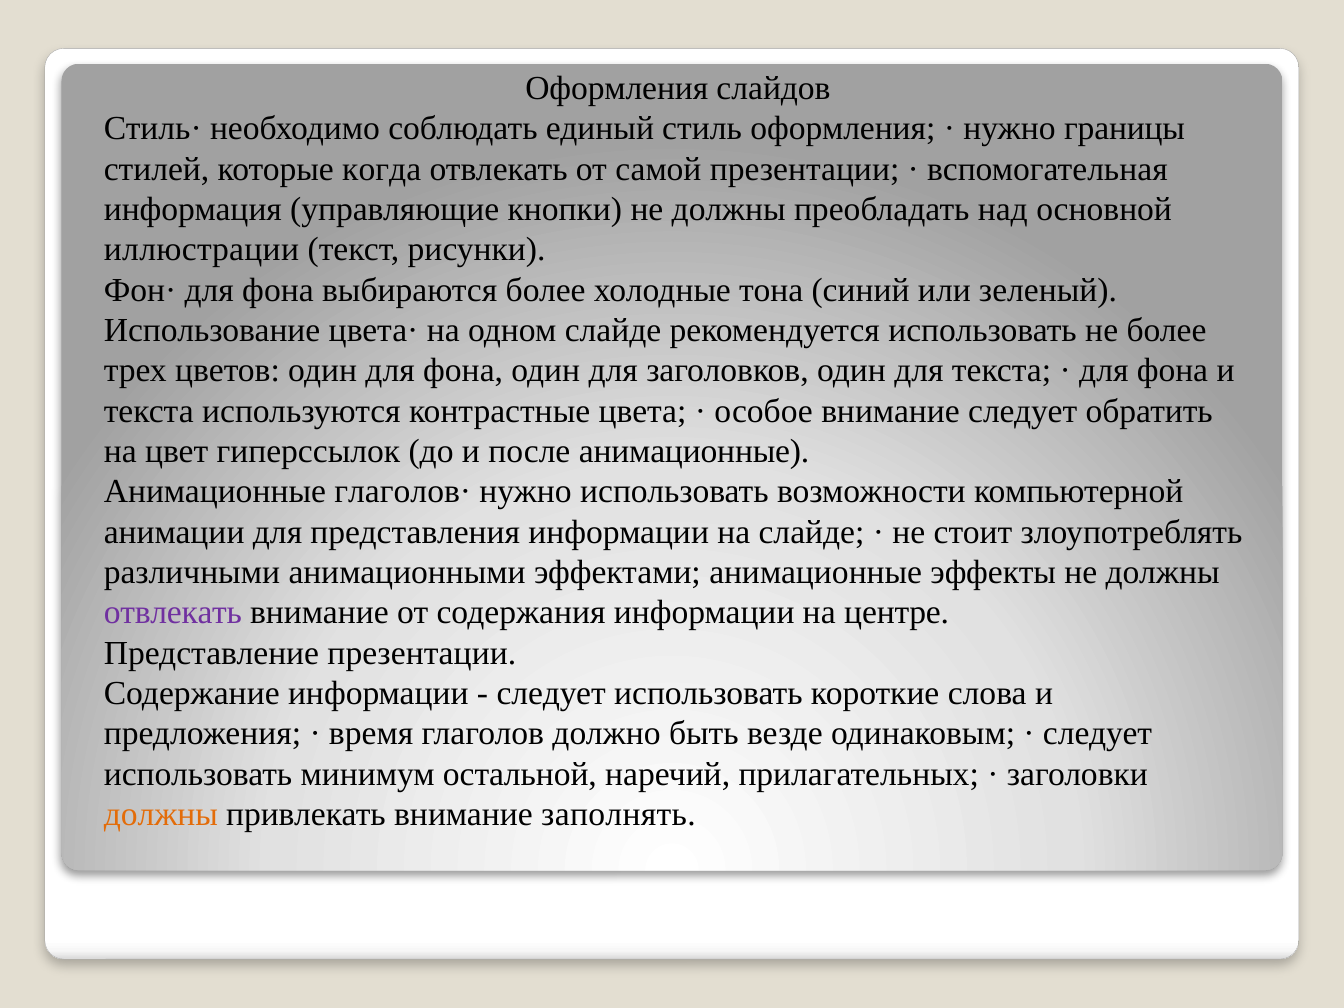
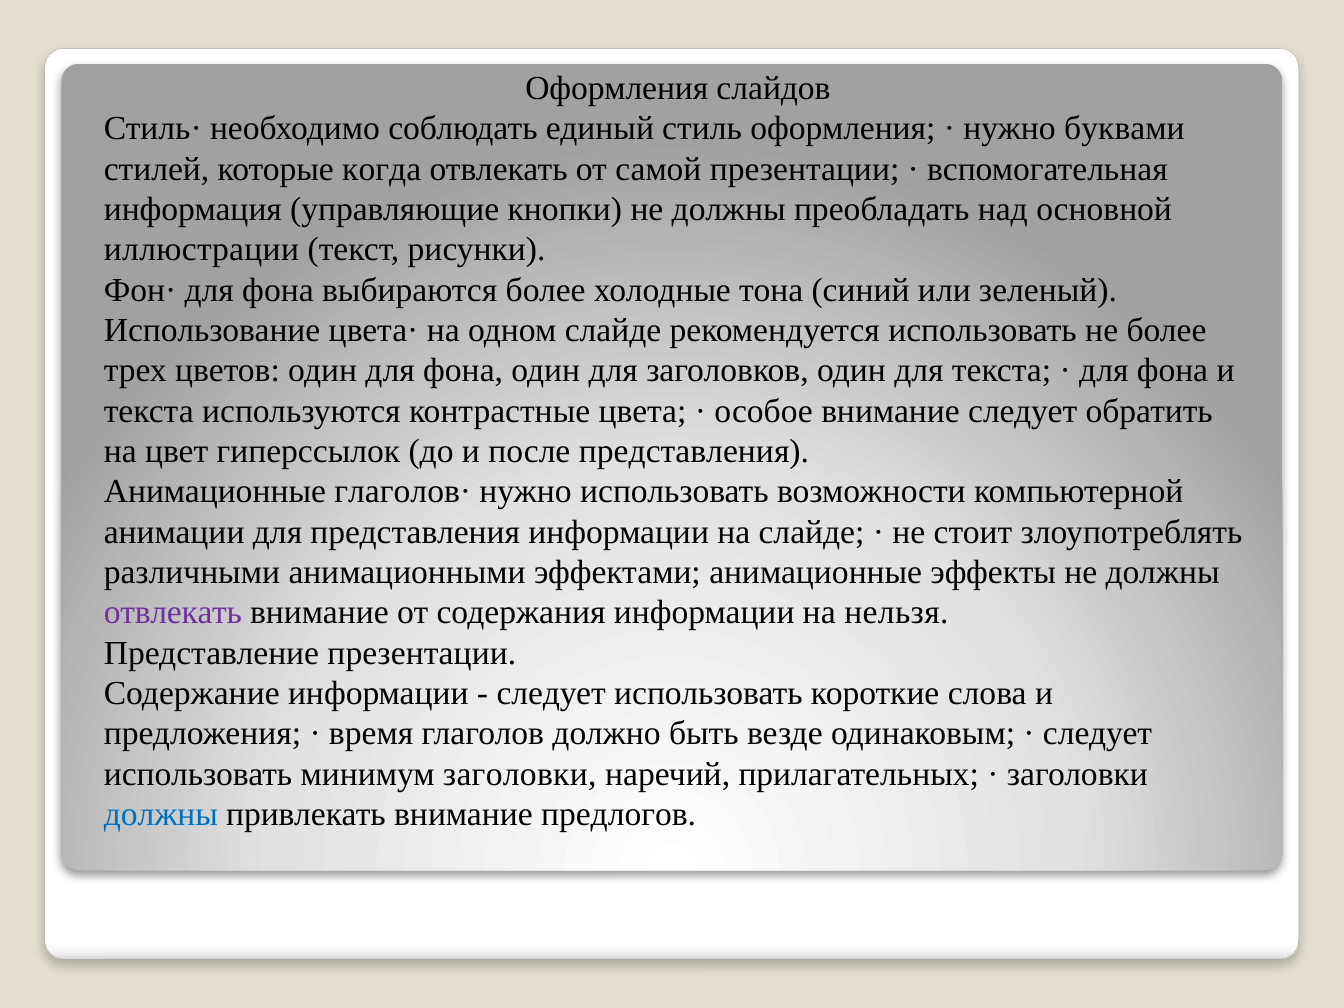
границы: границы -> буквами
после анимационные: анимационные -> представления
центре: центре -> нельзя
минимум остальной: остальной -> заголовки
должны at (161, 814) colour: orange -> blue
заполнять: заполнять -> предлогов
